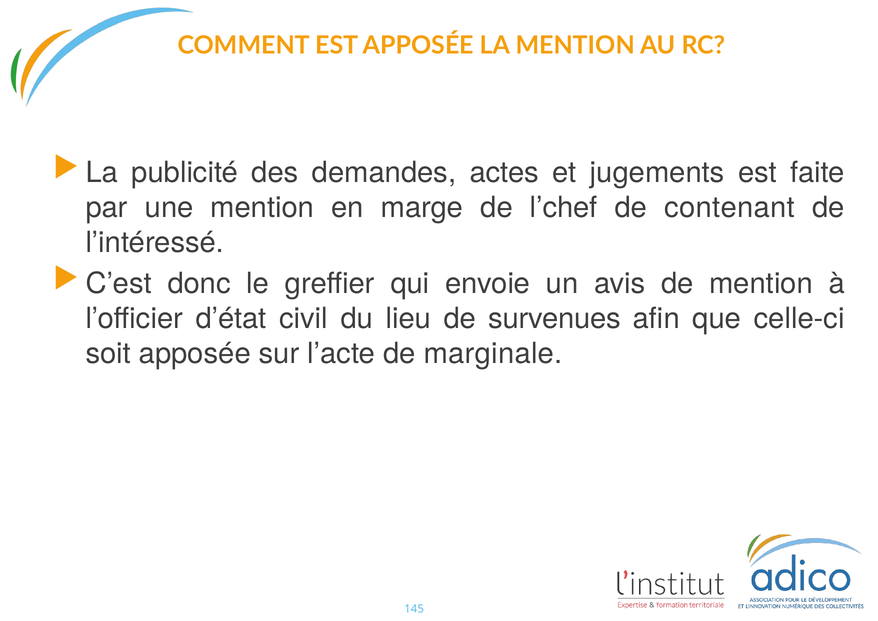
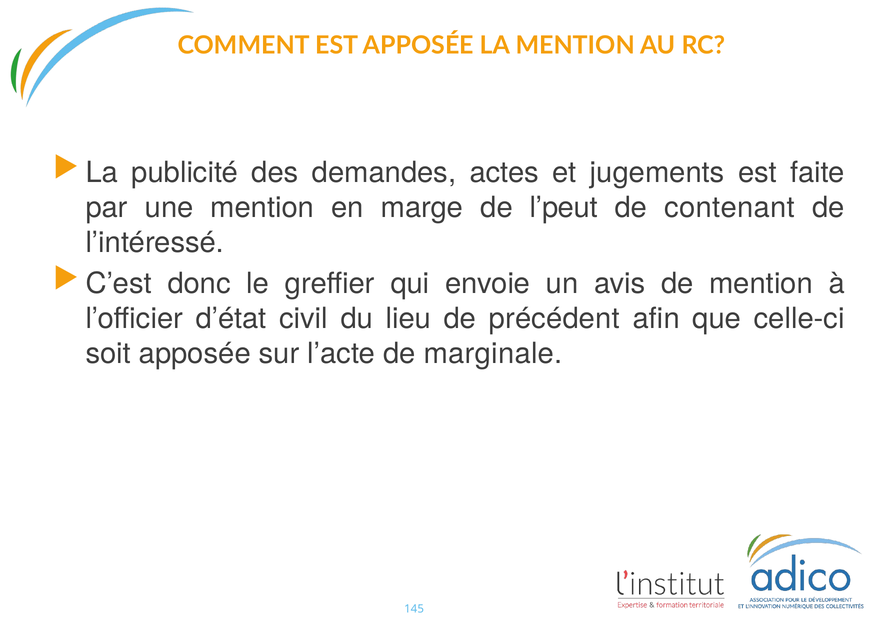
l’chef: l’chef -> l’peut
survenues: survenues -> précédent
